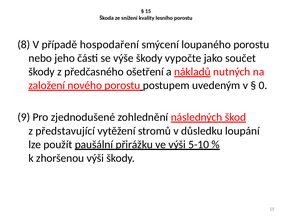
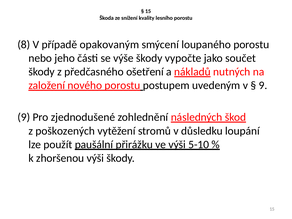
hospodaření: hospodaření -> opakovaným
0 at (263, 85): 0 -> 9
představující: představující -> poškozených
